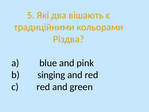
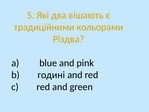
singing: singing -> годині
